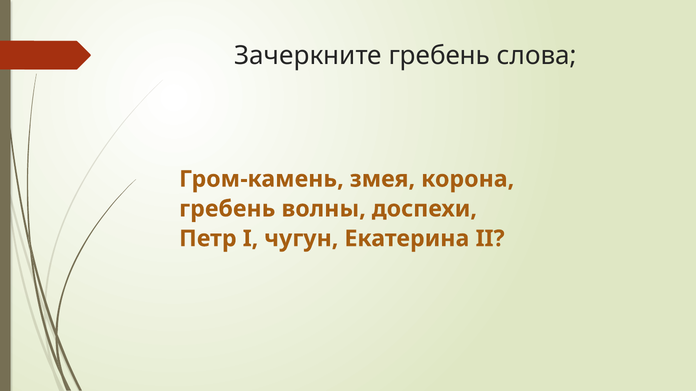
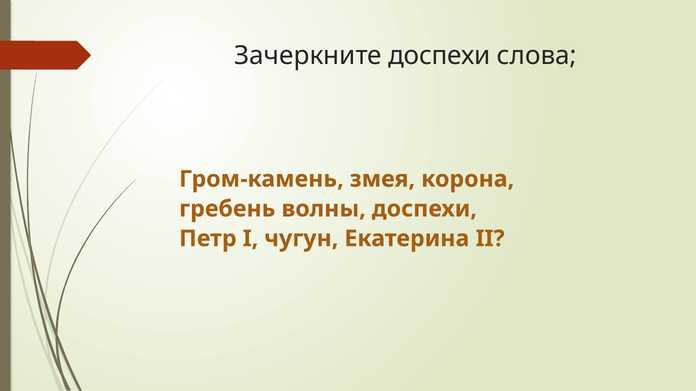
Зачеркните гребень: гребень -> доспехи
